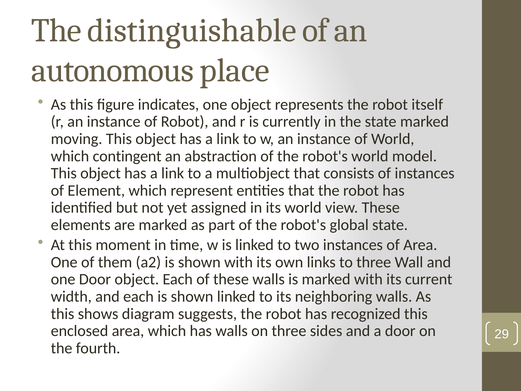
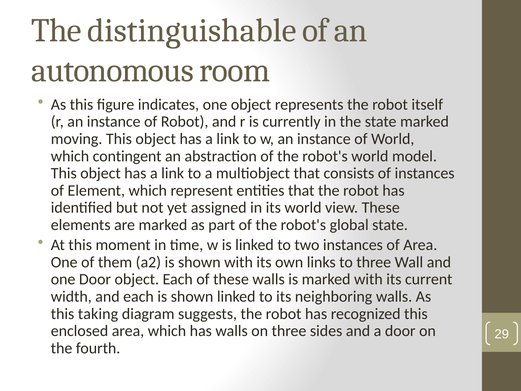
place: place -> room
shows: shows -> taking
